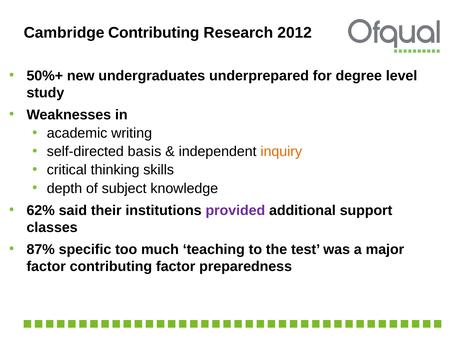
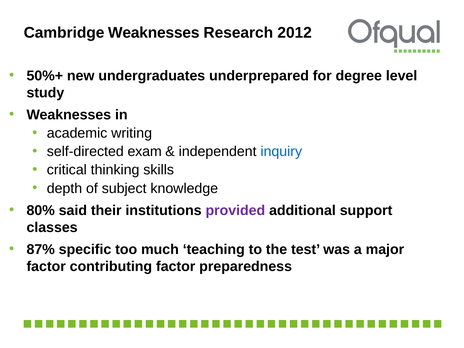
Cambridge Contributing: Contributing -> Weaknesses
basis: basis -> exam
inquiry colour: orange -> blue
62%: 62% -> 80%
